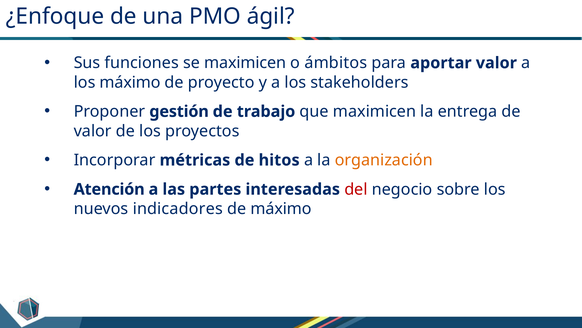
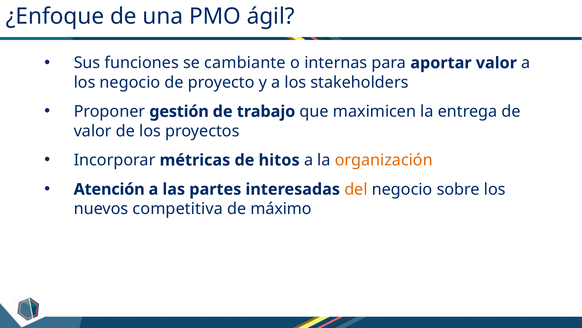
se maximicen: maximicen -> cambiante
ámbitos: ámbitos -> internas
los máximo: máximo -> negocio
del colour: red -> orange
indicadores: indicadores -> competitiva
